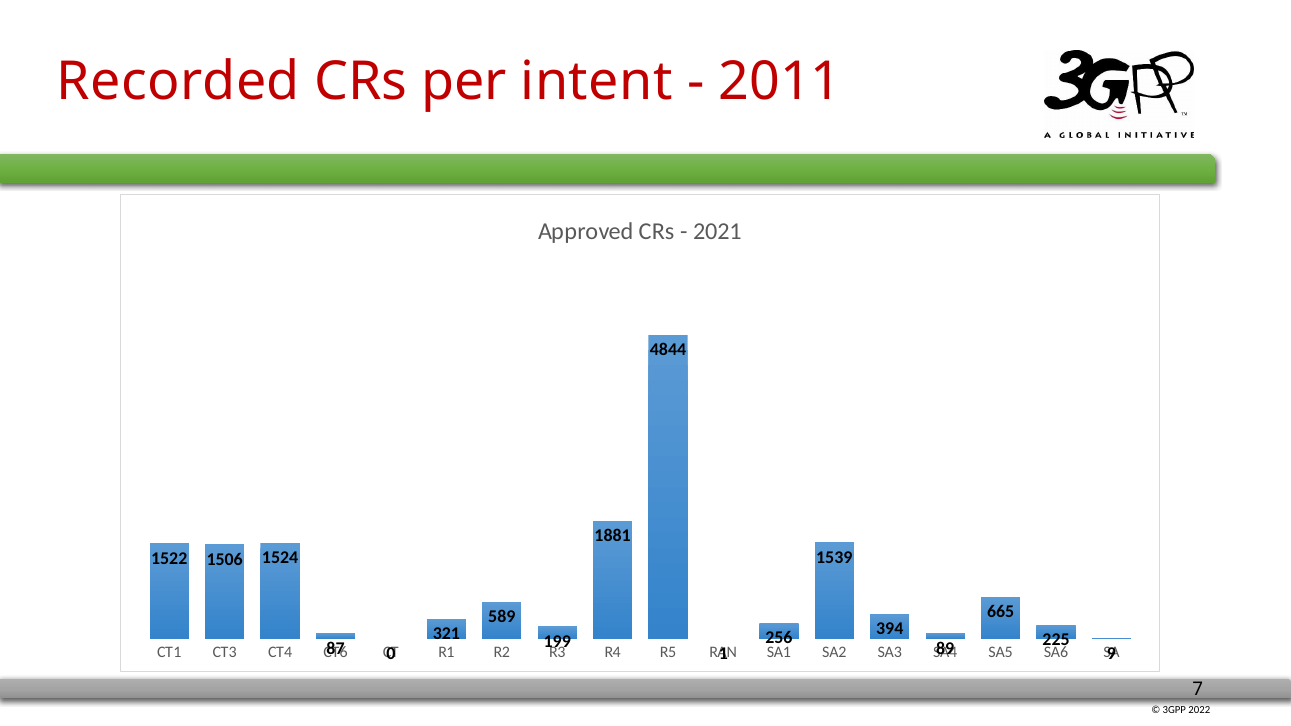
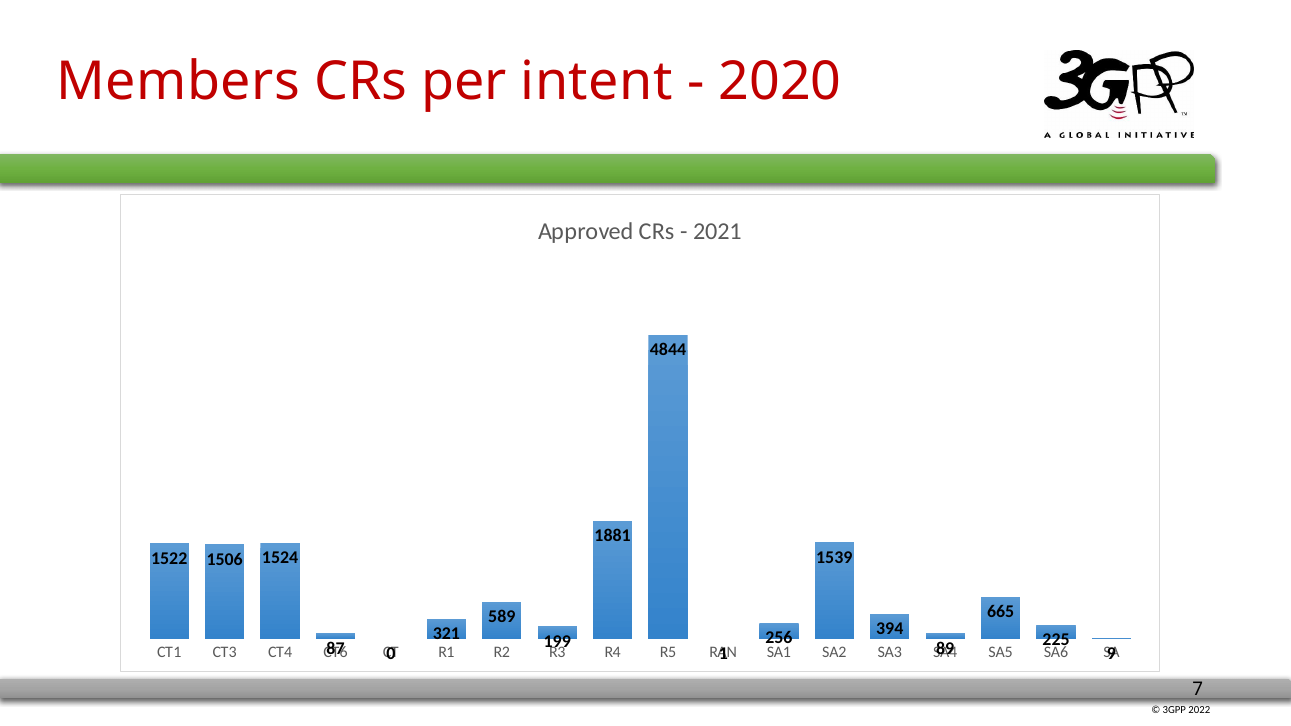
Recorded: Recorded -> Members
2011: 2011 -> 2020
